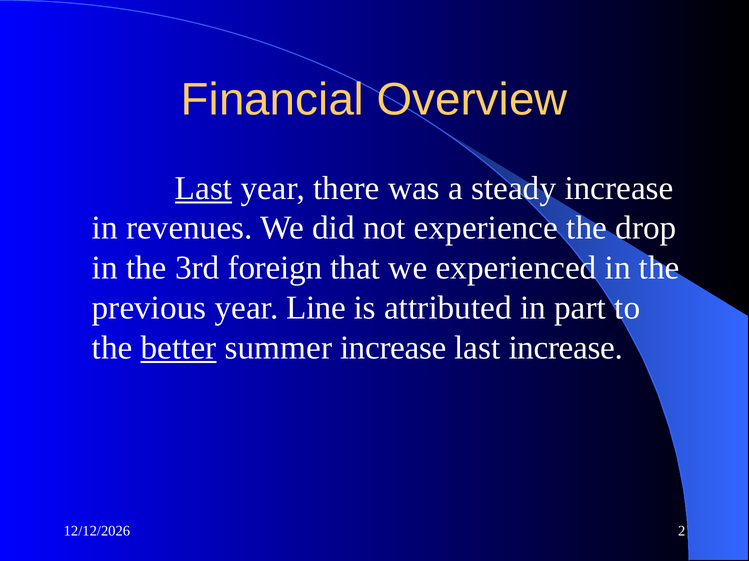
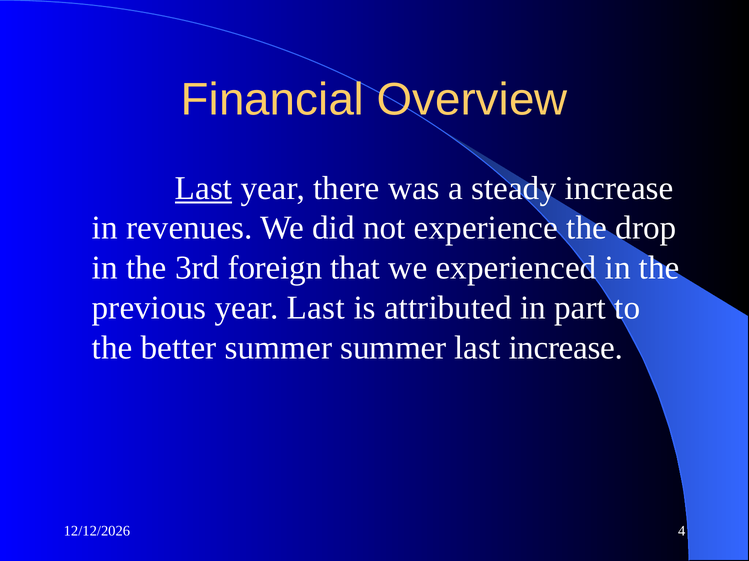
year Line: Line -> Last
better underline: present -> none
summer increase: increase -> summer
2: 2 -> 4
